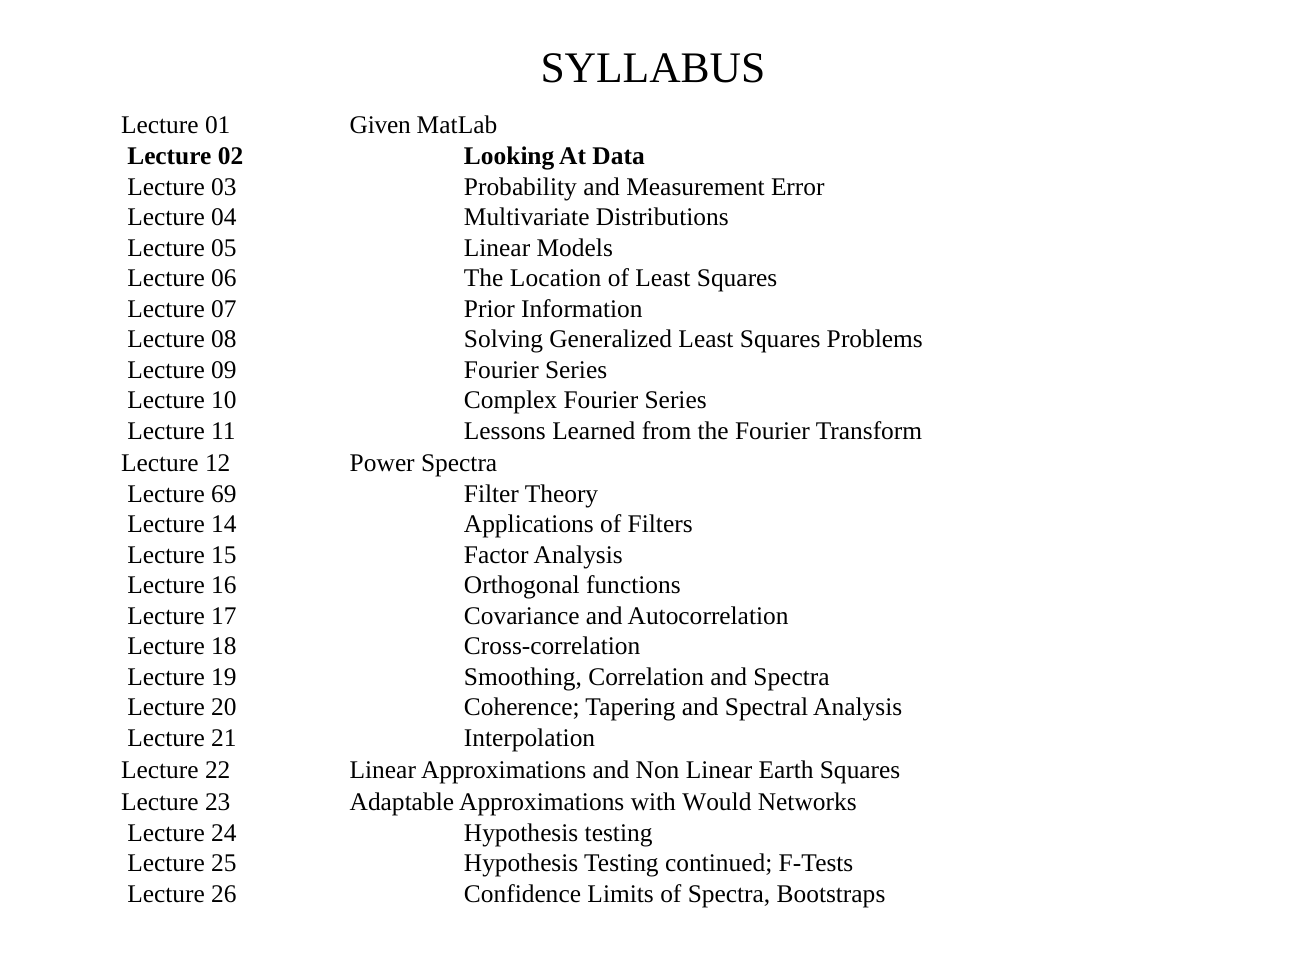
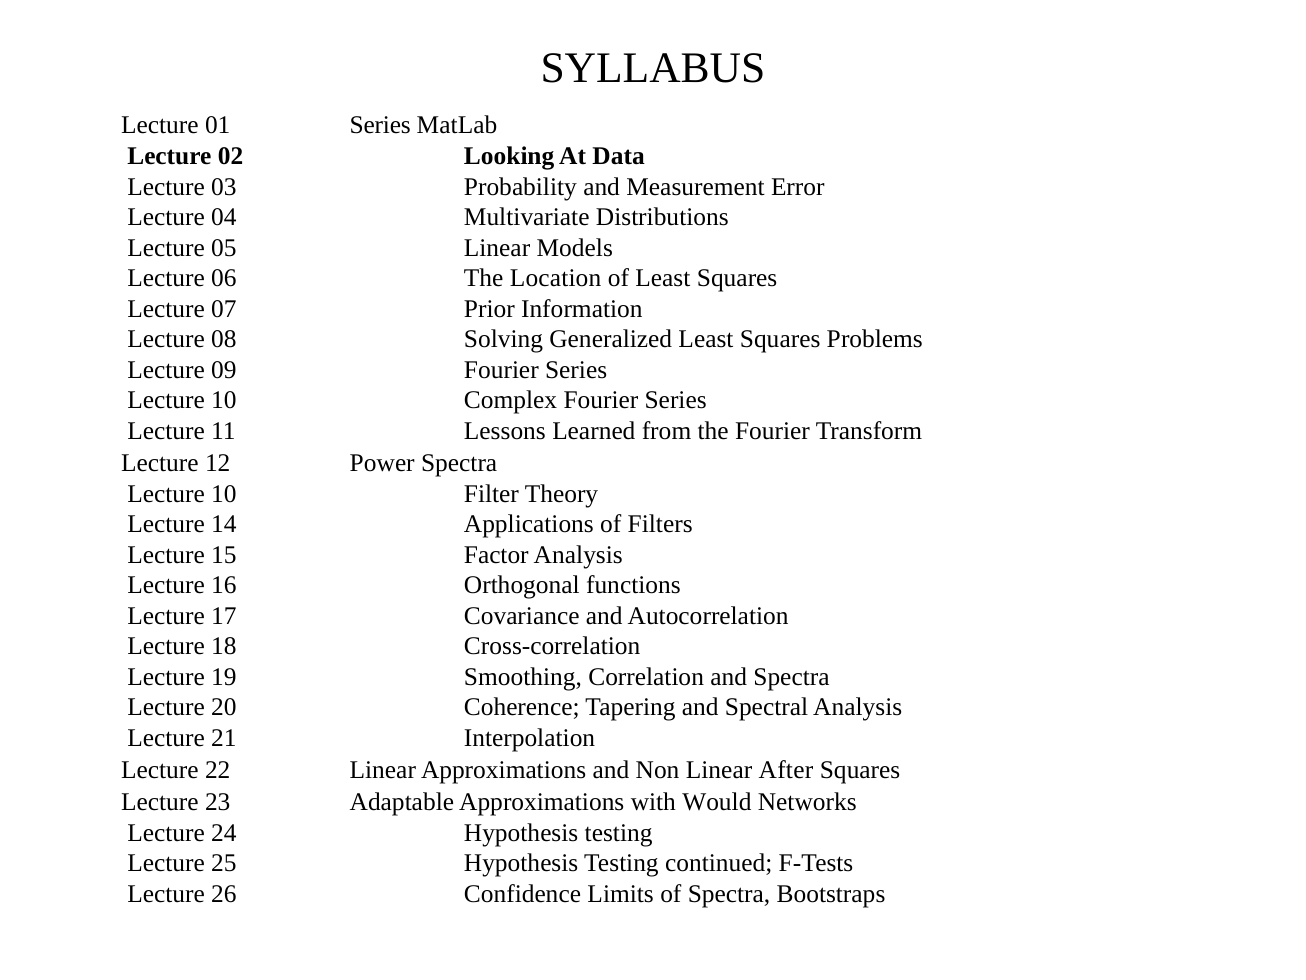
01 Given: Given -> Series
69 at (224, 494): 69 -> 10
Earth: Earth -> After
